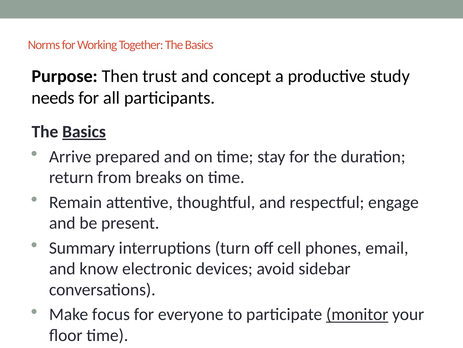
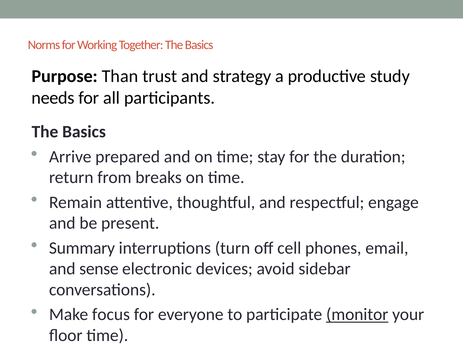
Then: Then -> Than
concept: concept -> strategy
Basics at (84, 132) underline: present -> none
know: know -> sense
